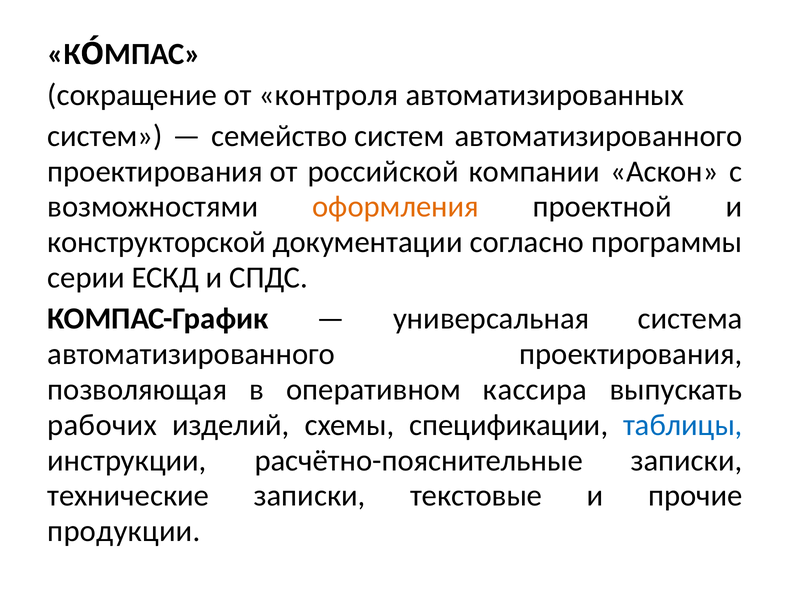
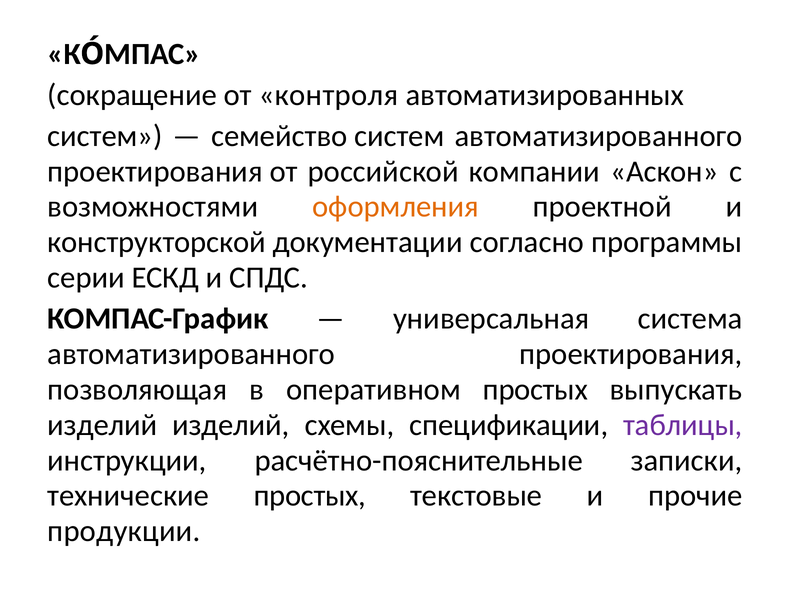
оперативном кассира: кассира -> простых
рабочих at (102, 425): рабочих -> изделий
таблицы colour: blue -> purple
технические записки: записки -> простых
